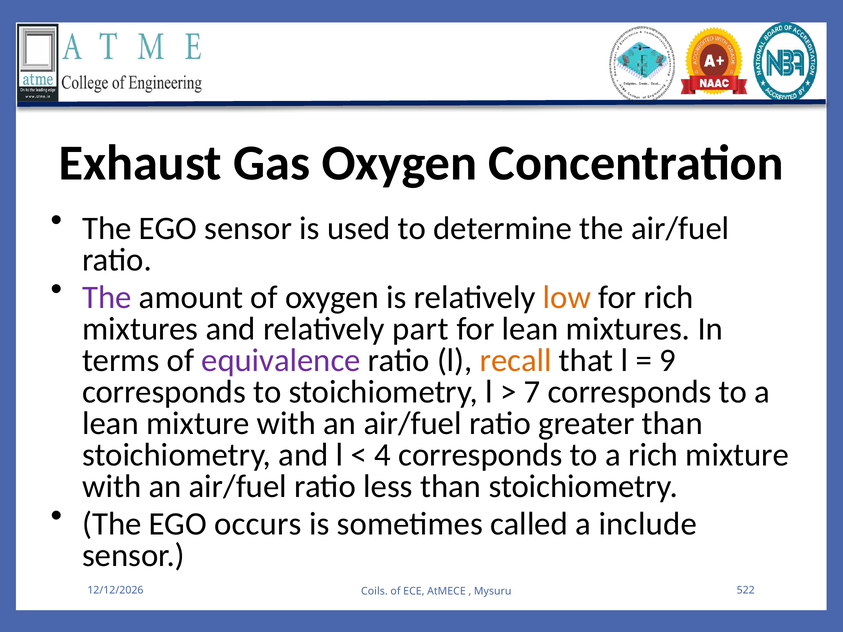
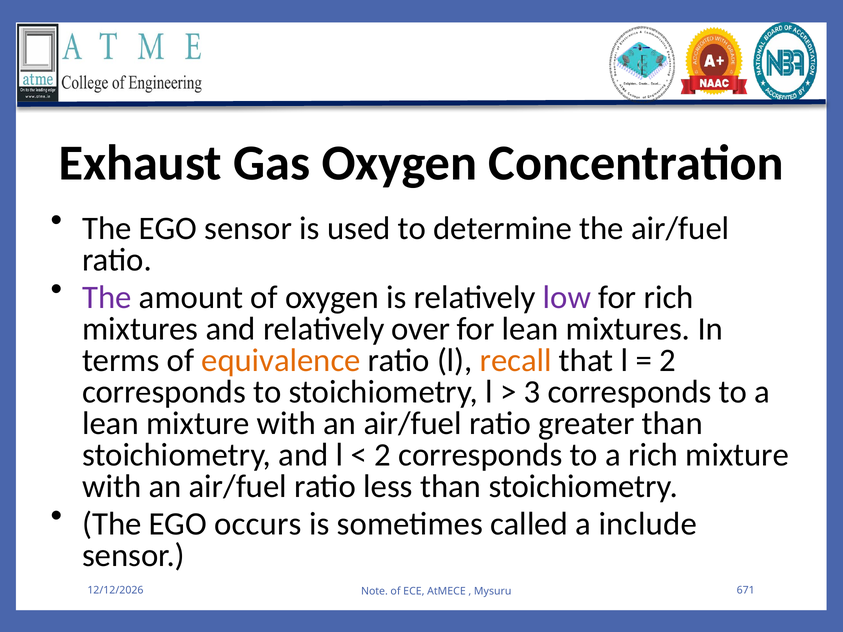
low colour: orange -> purple
part: part -> over
equivalence colour: purple -> orange
9 at (668, 361): 9 -> 2
7: 7 -> 3
4 at (383, 455): 4 -> 2
Coils: Coils -> Note
522: 522 -> 671
